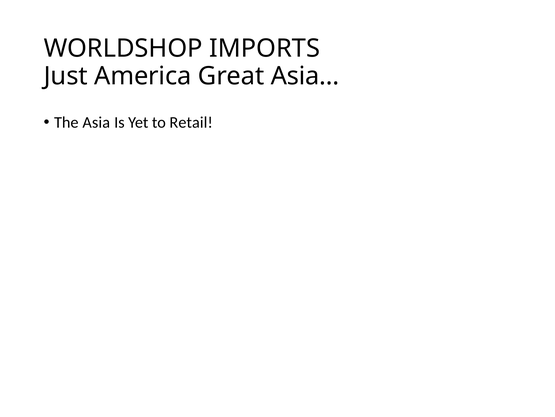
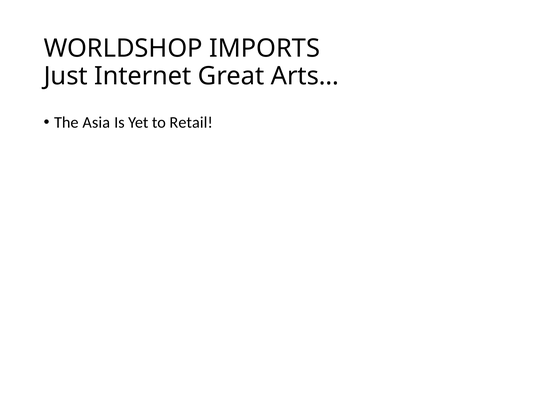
America: America -> Internet
Asia…: Asia… -> Arts…
